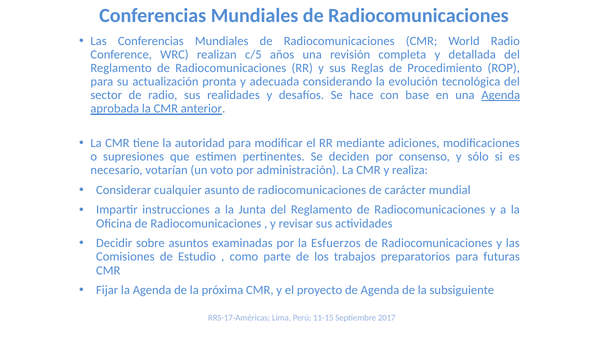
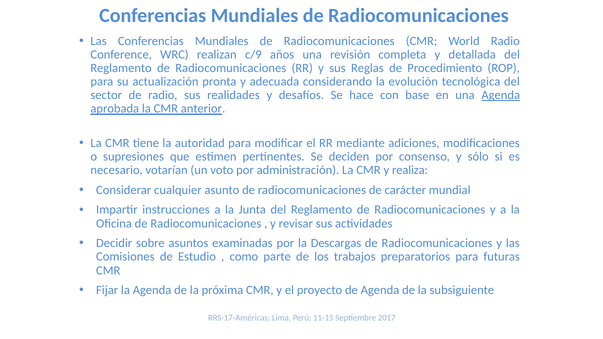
c/5: c/5 -> c/9
Esfuerzos: Esfuerzos -> Descargas
